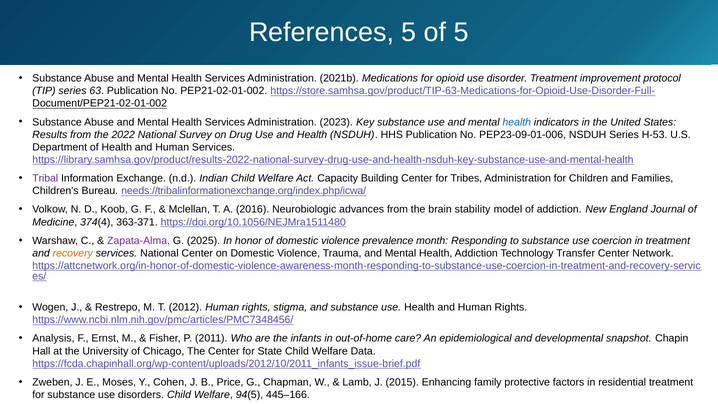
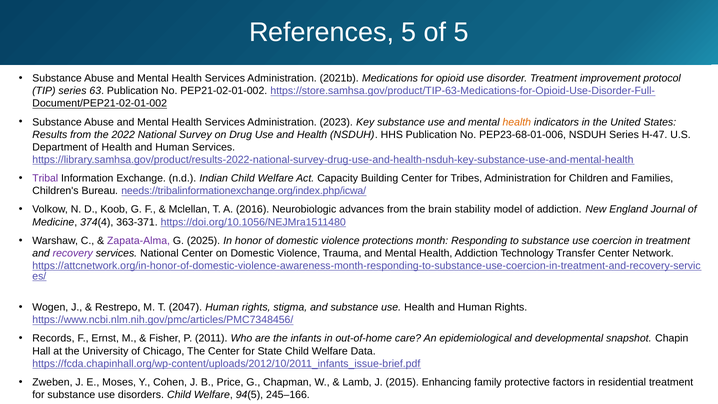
health at (517, 122) colour: blue -> orange
PEP23-09-01-006: PEP23-09-01-006 -> PEP23-68-01-006
H-53: H-53 -> H-47
prevalence: prevalence -> protections
recovery colour: orange -> purple
2012: 2012 -> 2047
Analysis: Analysis -> Records
445–166: 445–166 -> 245–166
